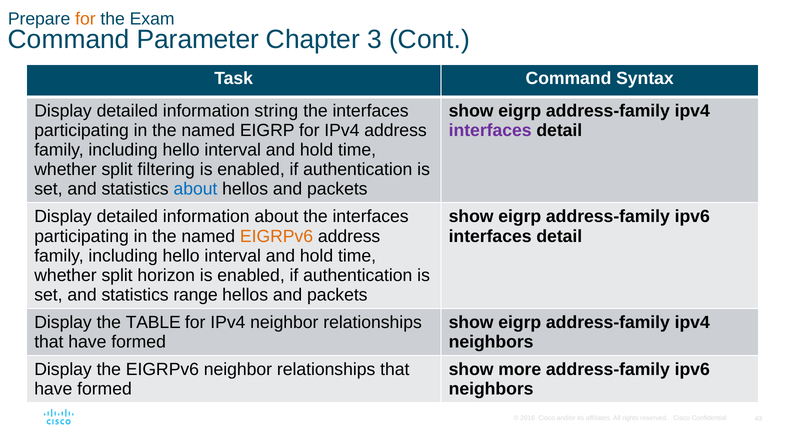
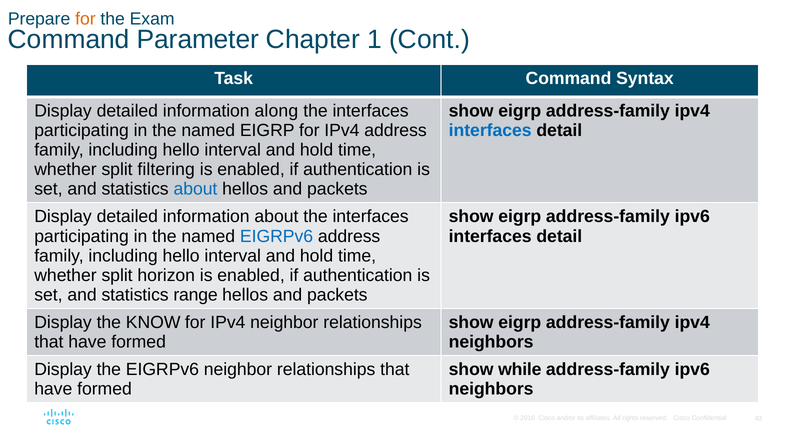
3: 3 -> 1
string: string -> along
interfaces at (490, 130) colour: purple -> blue
EIGRPv6 at (277, 236) colour: orange -> blue
TABLE: TABLE -> KNOW
more: more -> while
